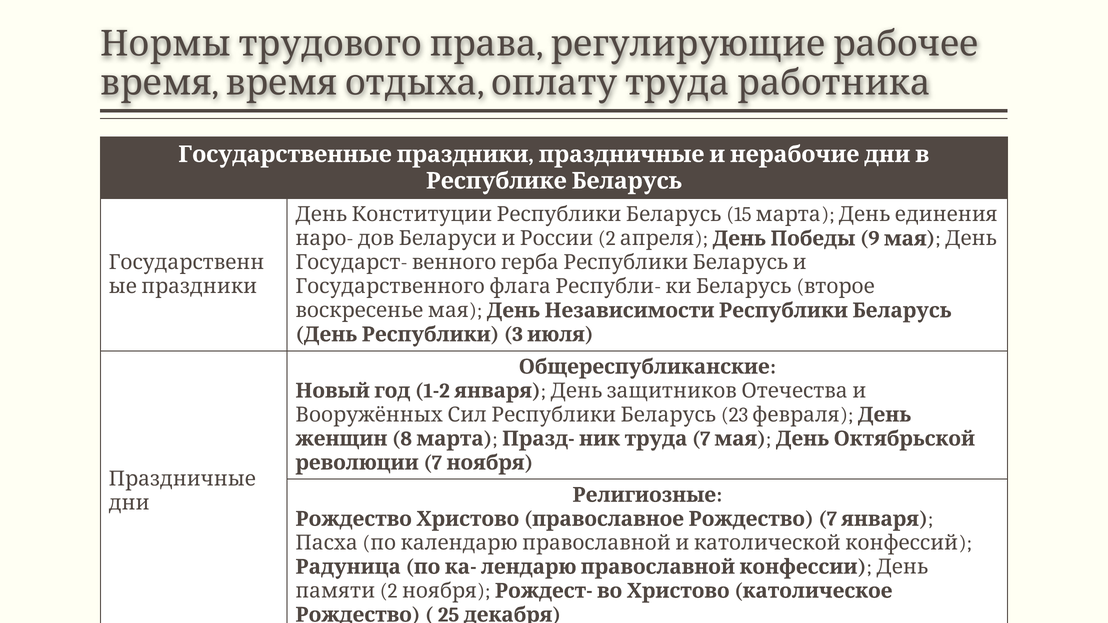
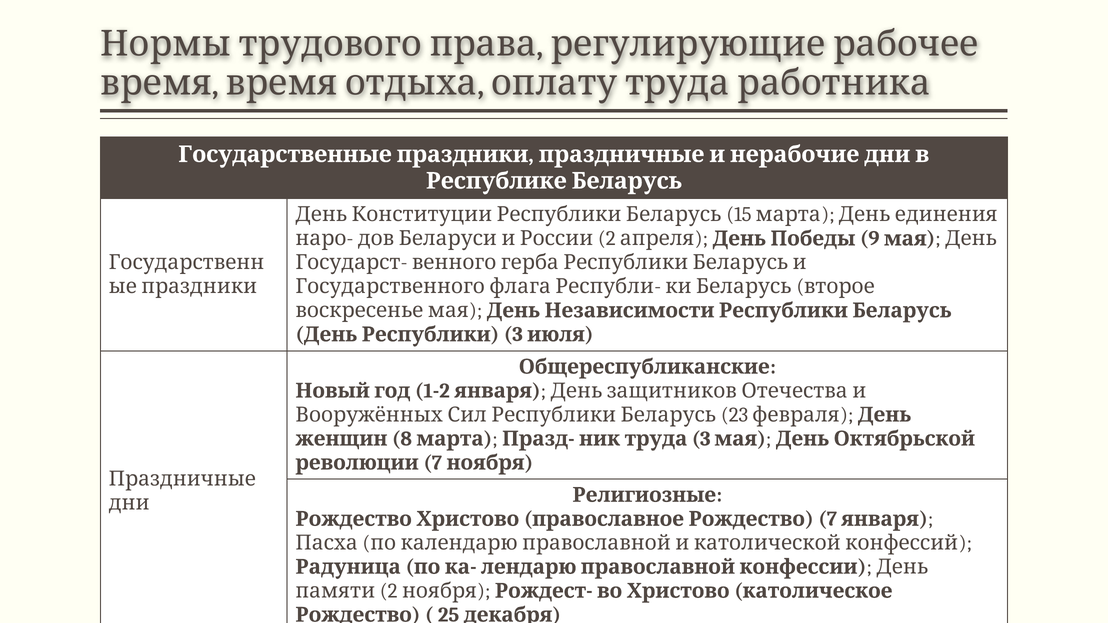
7 at (701, 439): 7 -> 3
